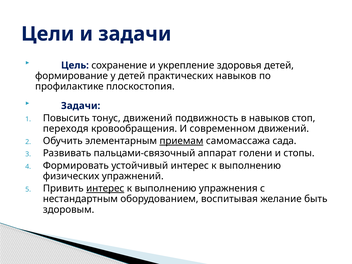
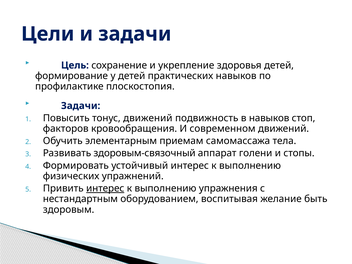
переходя: переходя -> факторов
приемам underline: present -> none
сада: сада -> тела
пальцами-связочный: пальцами-связочный -> здоровым-связочный
